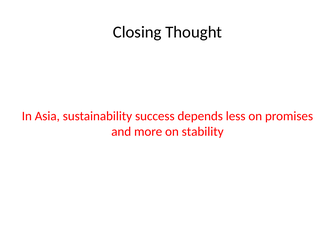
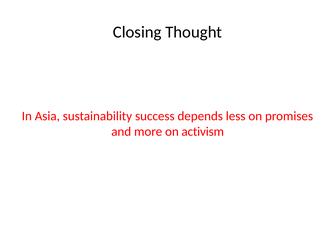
stability: stability -> activism
